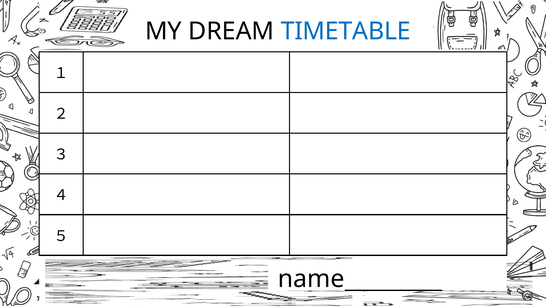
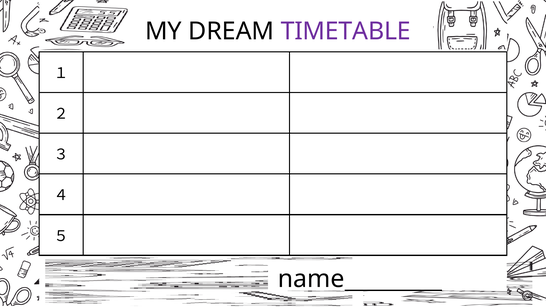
TIMETABLE colour: blue -> purple
